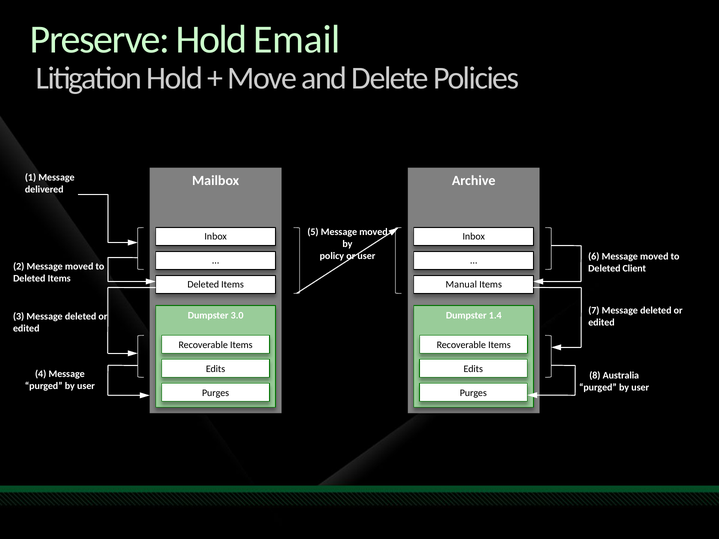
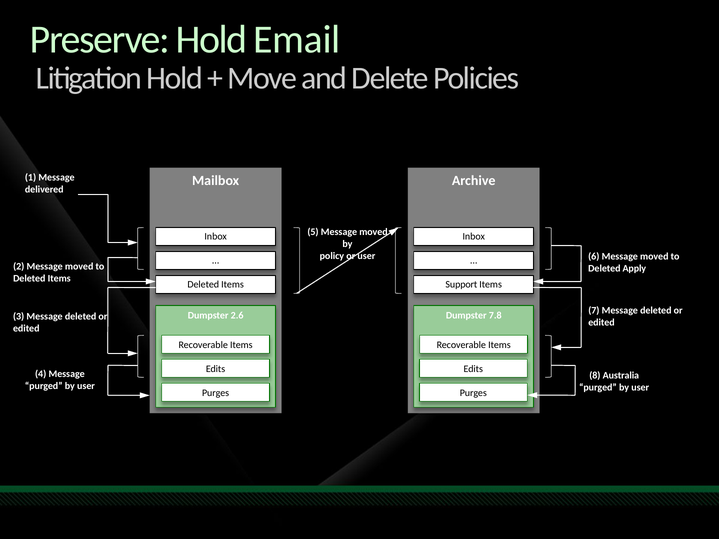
Client: Client -> Apply
Manual: Manual -> Support
3.0: 3.0 -> 2.6
1.4: 1.4 -> 7.8
